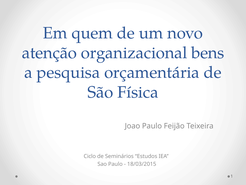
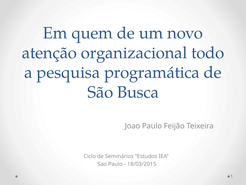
bens: bens -> todo
orçamentária: orçamentária -> programática
Física: Física -> Busca
